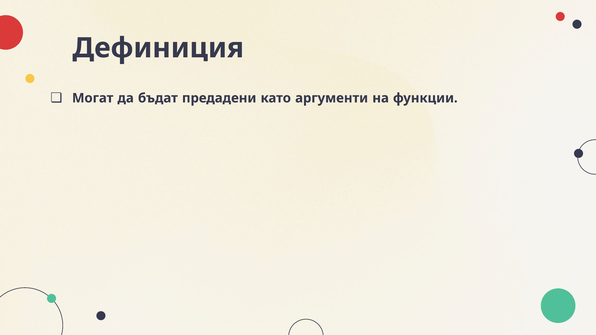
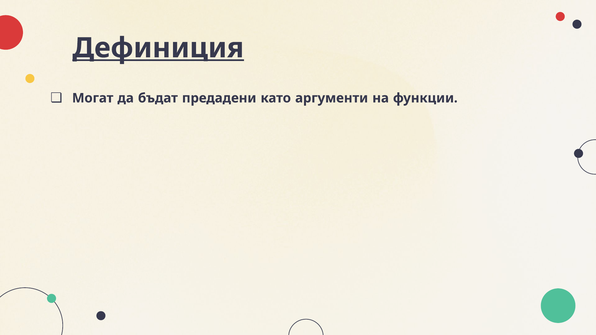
Дефиниция underline: none -> present
